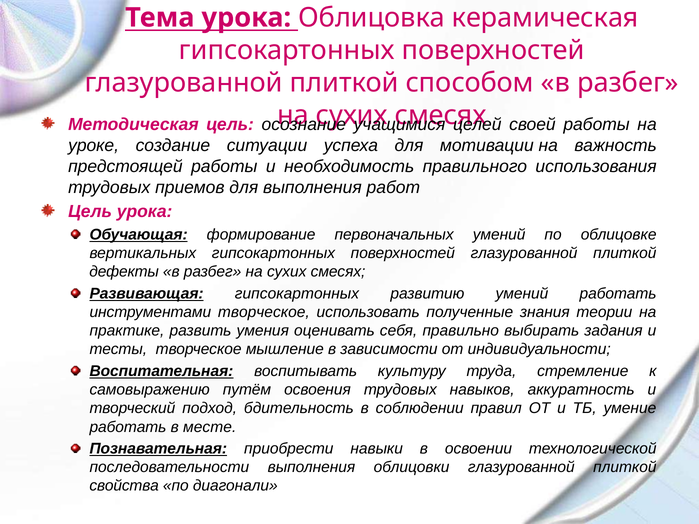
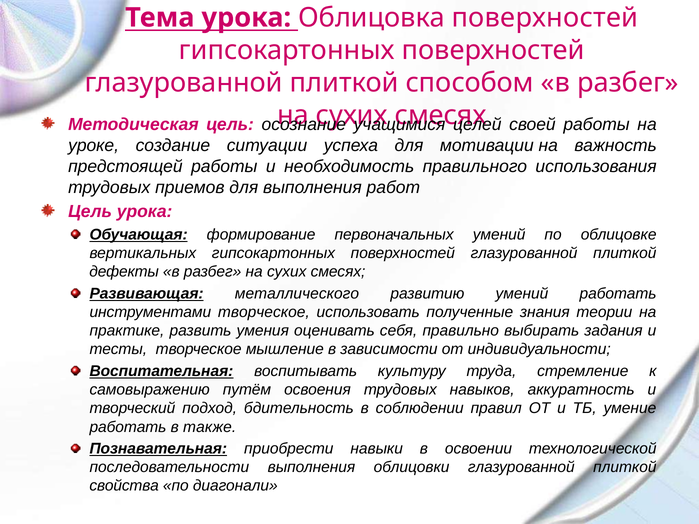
Облицовка керамическая: керамическая -> поверхностей
Развивающая гипсокартонных: гипсокартонных -> металлического
месте: месте -> также
